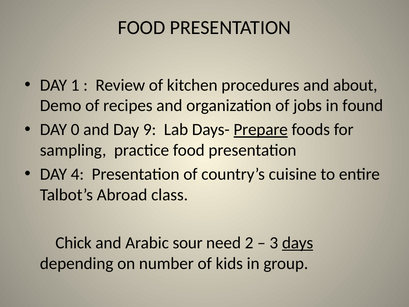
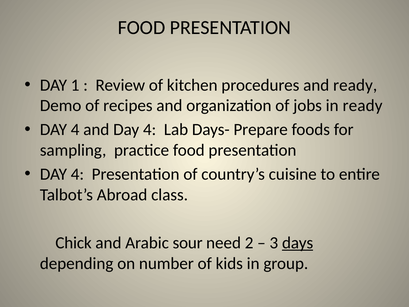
and about: about -> ready
in found: found -> ready
0 at (75, 130): 0 -> 4
and Day 9: 9 -> 4
Prepare underline: present -> none
